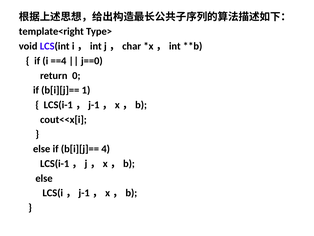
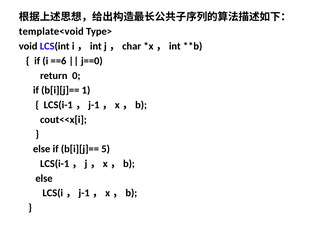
template<right: template<right -> template<void
==4: ==4 -> ==6
4: 4 -> 5
